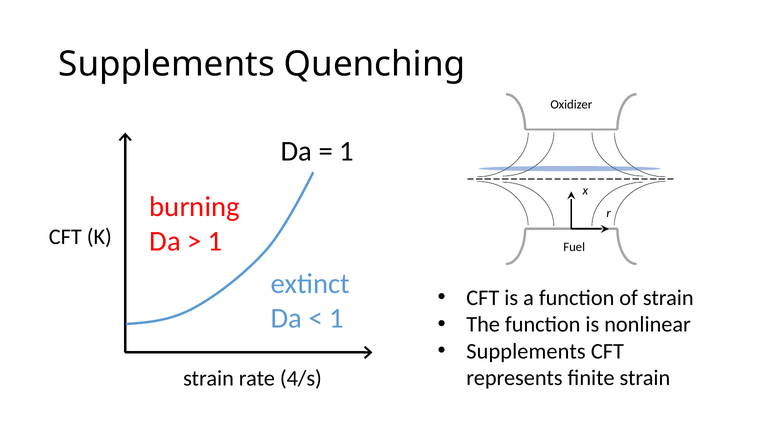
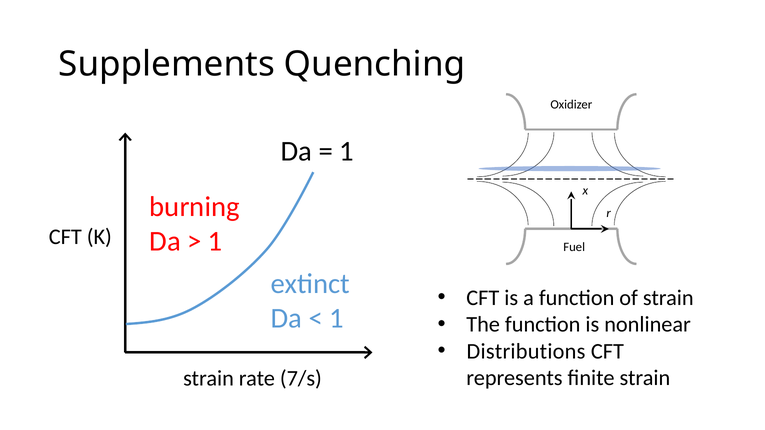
Supplements at (526, 352): Supplements -> Distributions
4/s: 4/s -> 7/s
